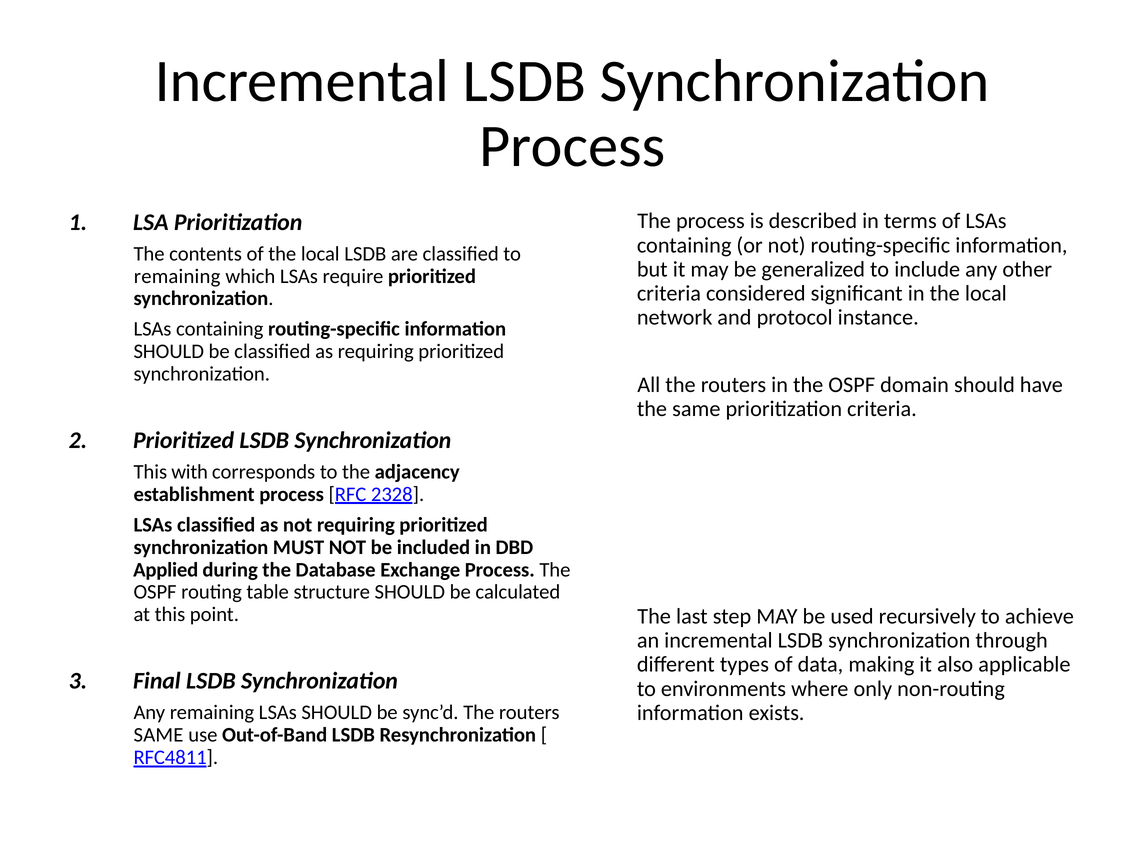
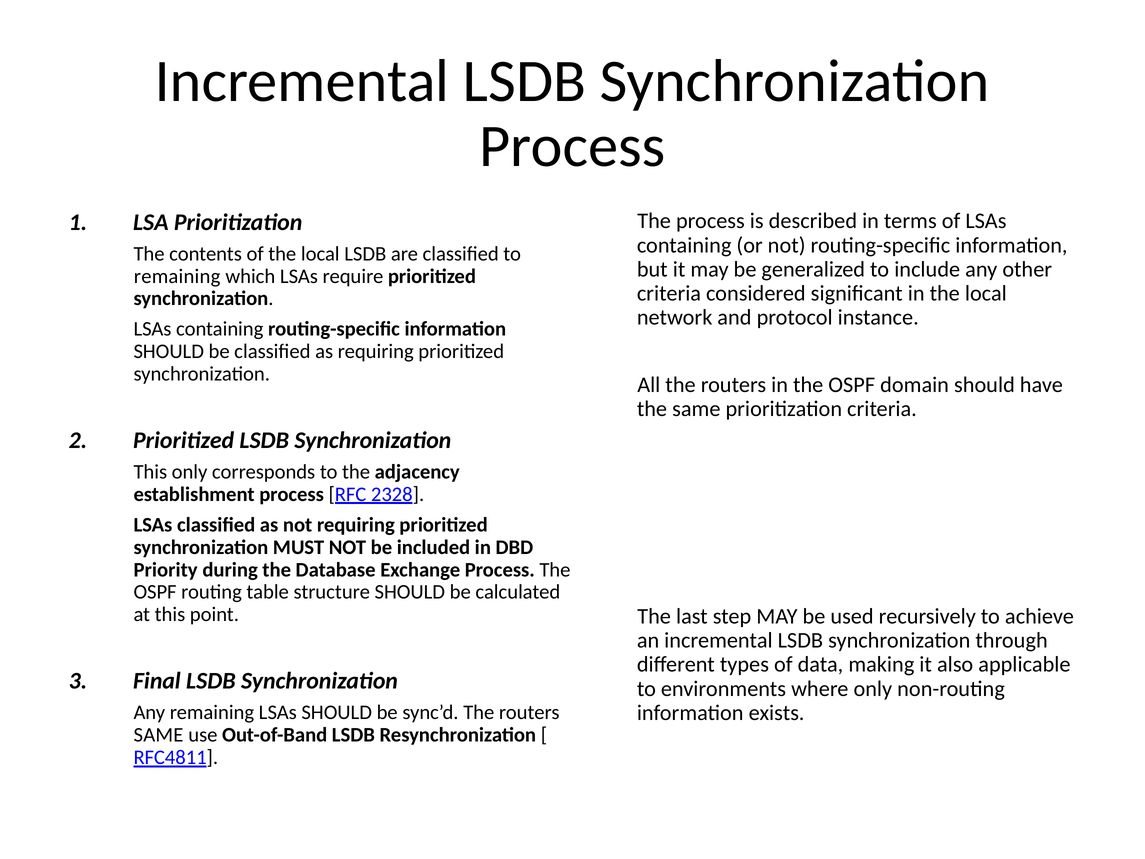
This with: with -> only
Applied: Applied -> Priority
